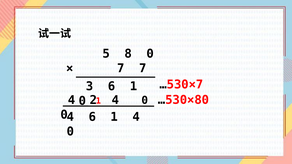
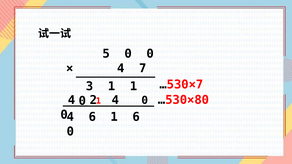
5 8: 8 -> 0
7 at (121, 68): 7 -> 4
3 6: 6 -> 1
1 4: 4 -> 6
